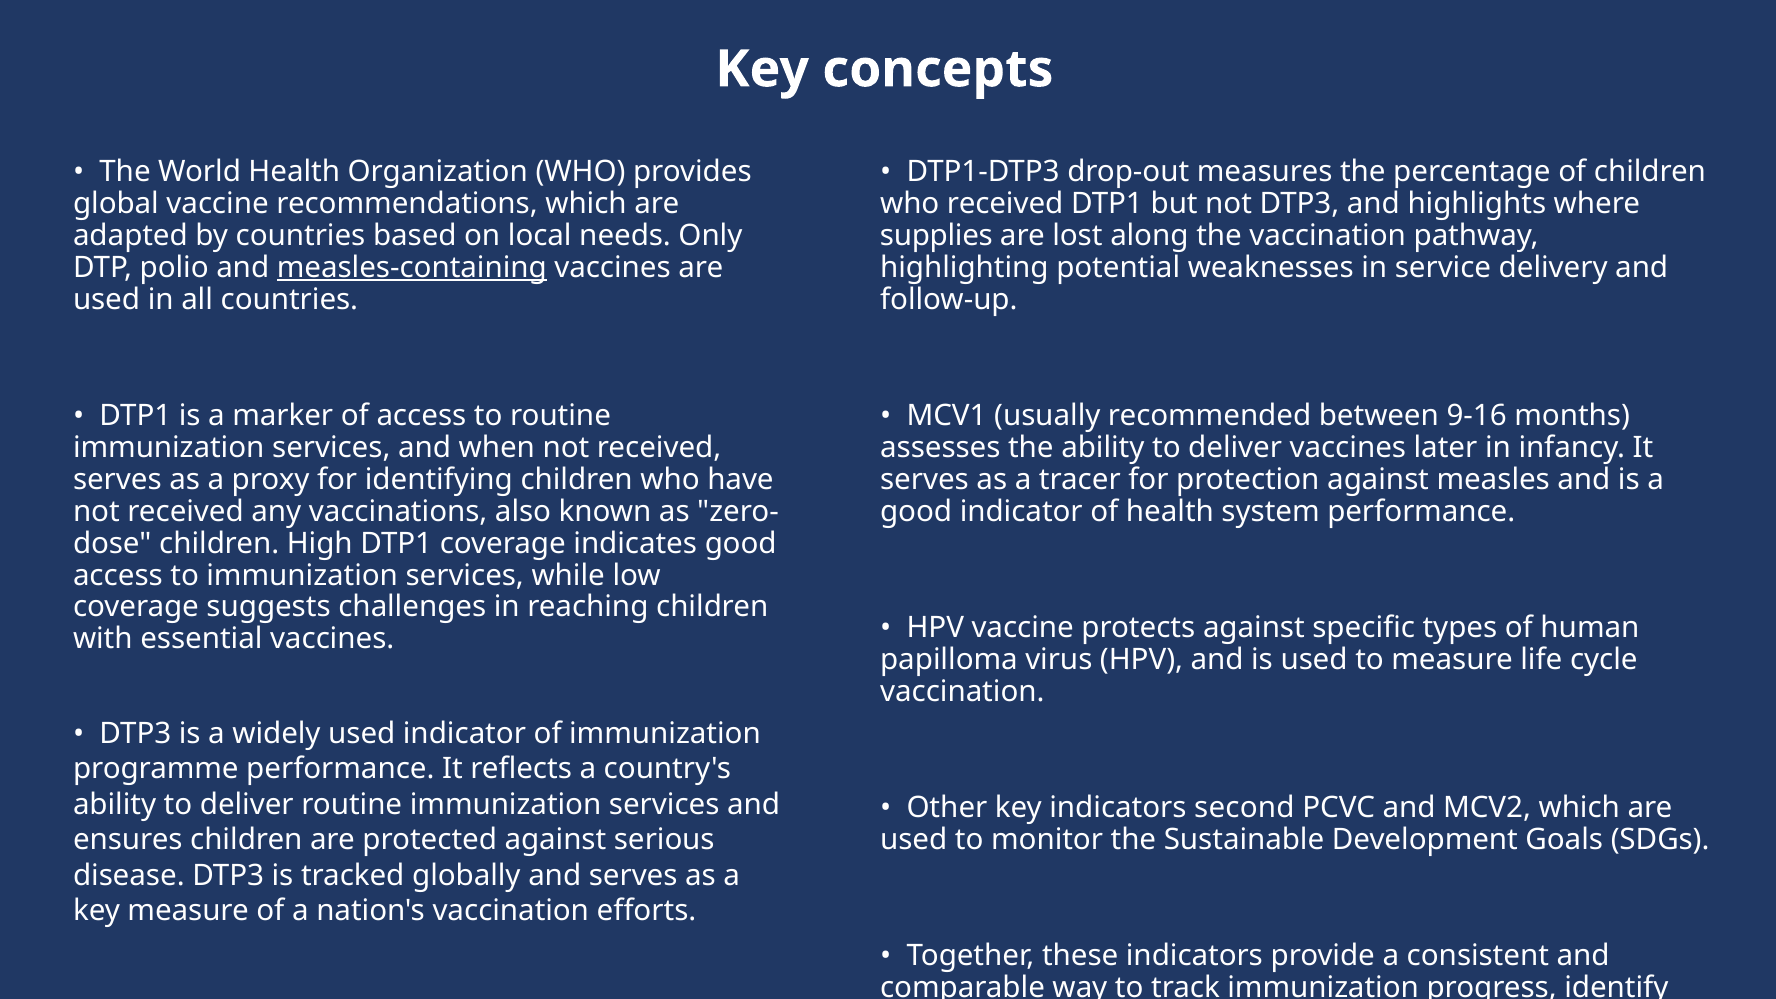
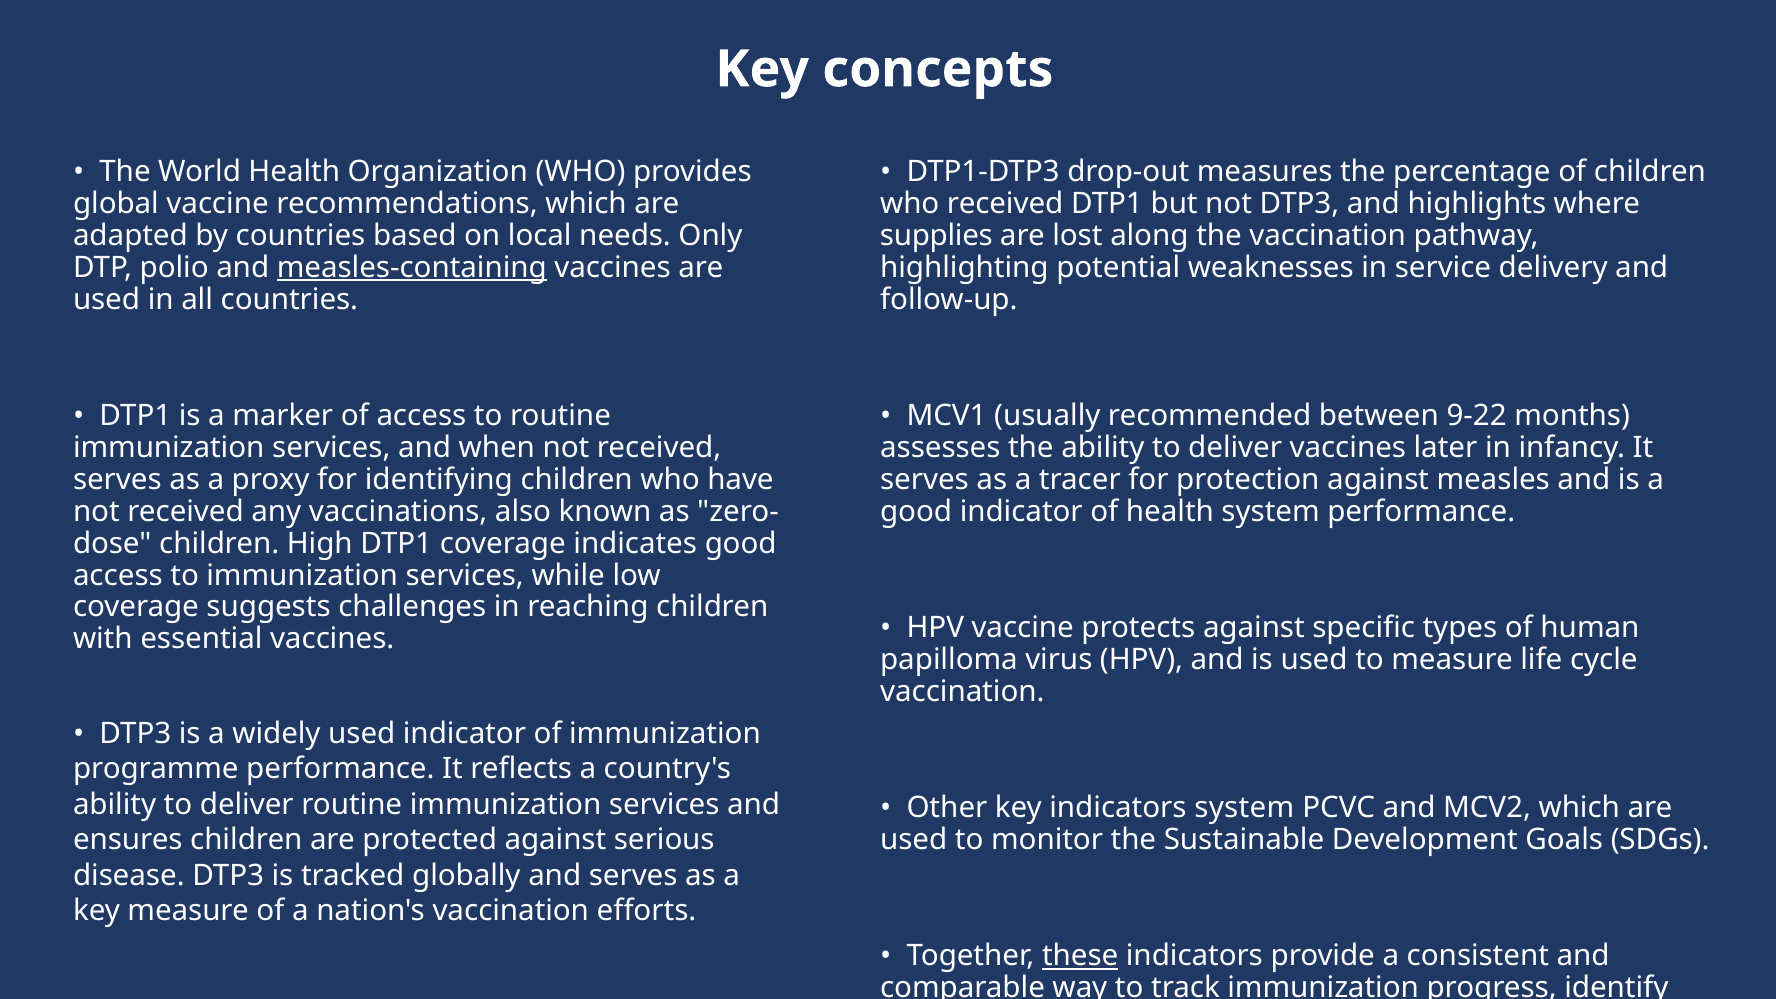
9-16: 9-16 -> 9-22
indicators second: second -> system
these underline: none -> present
